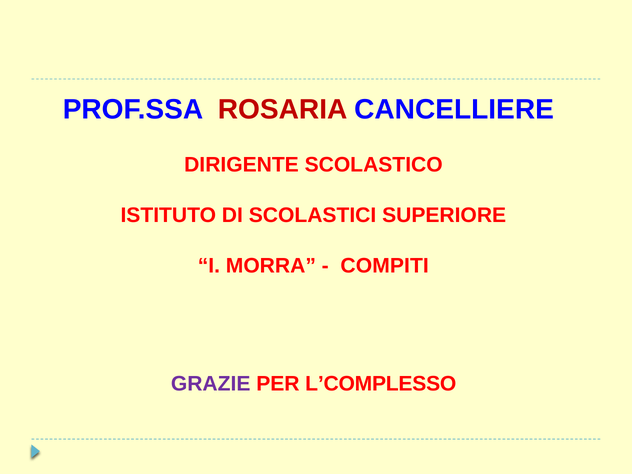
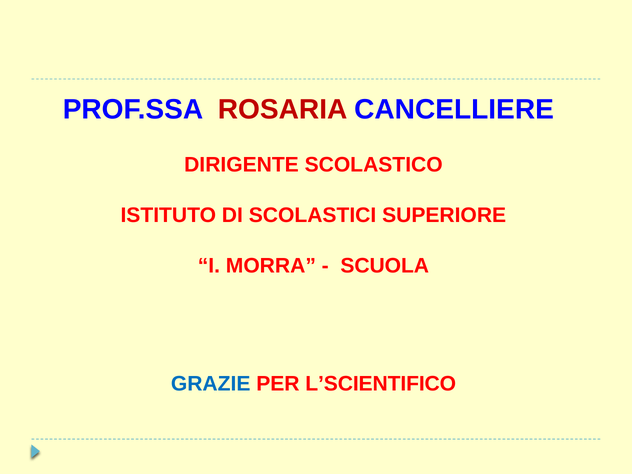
COMPITI: COMPITI -> SCUOLA
GRAZIE colour: purple -> blue
L’COMPLESSO: L’COMPLESSO -> L’SCIENTIFICO
